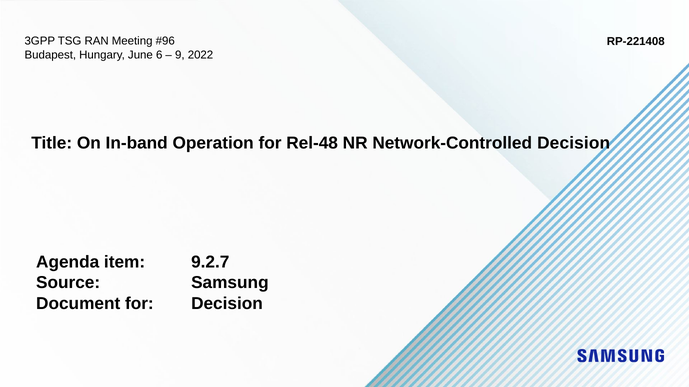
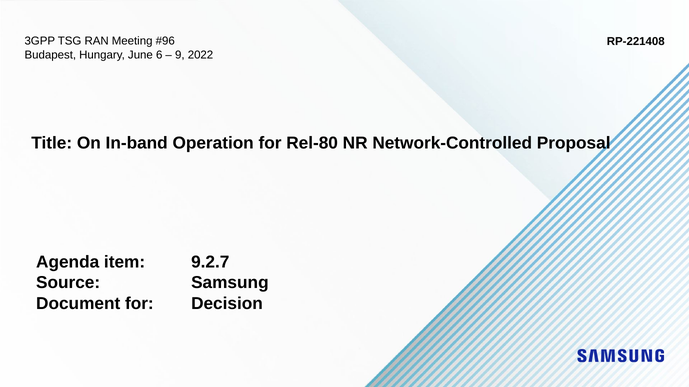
Rel-48: Rel-48 -> Rel-80
Network-Controlled Decision: Decision -> Proposal
